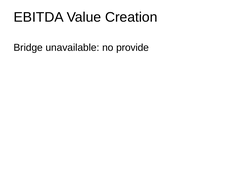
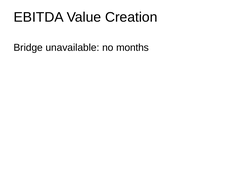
provide: provide -> months
